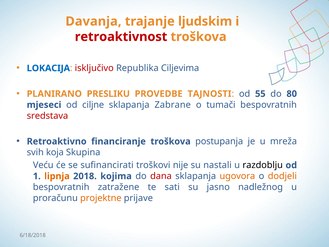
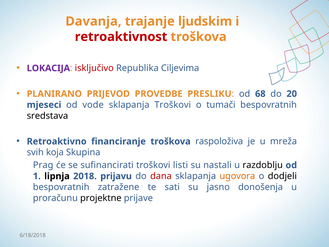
LOKACIJA colour: blue -> purple
PRESLIKU: PRESLIKU -> PRIJEVOD
TAJNOSTI: TAJNOSTI -> PRESLIKU
55: 55 -> 68
80: 80 -> 20
ciljne: ciljne -> vode
sklapanja Zabrane: Zabrane -> Troškovi
sredstava colour: red -> black
postupanja: postupanja -> raspoloživa
Veću: Veću -> Prag
nije: nije -> listi
lipnja colour: orange -> black
kojima: kojima -> prijavu
dodjeli colour: orange -> black
nadležnog: nadležnog -> donošenja
projektne colour: orange -> black
